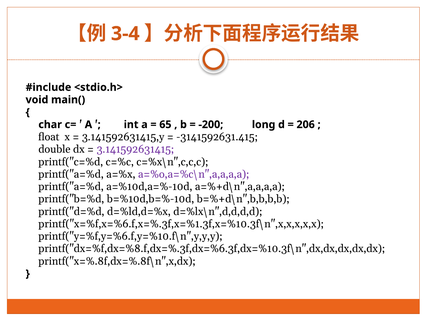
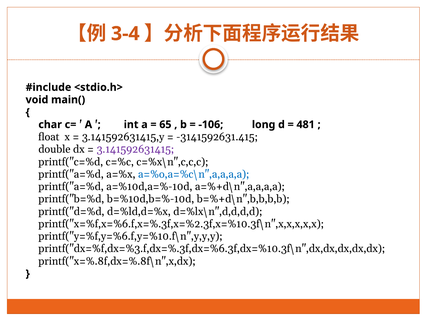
-200: -200 -> -106
206: 206 -> 481
a=%o,a=%c\n",a,a,a,a colour: purple -> blue
printf("x=%f,x=%6.f,x=%.3f,x=%1.3f,x=%10.3f\n",x,x,x,x,x: printf("x=%f,x=%6.f,x=%.3f,x=%1.3f,x=%10.3f\n",x,x,x,x,x -> printf("x=%f,x=%6.f,x=%.3f,x=%2.3f,x=%10.3f\n",x,x,x,x,x
printf("dx=%f,dx=%8.f,dx=%.3f,dx=%6.3f,dx=%10.3f\n",dx,dx,dx,dx,dx: printf("dx=%f,dx=%8.f,dx=%.3f,dx=%6.3f,dx=%10.3f\n",dx,dx,dx,dx,dx -> printf("dx=%f,dx=%3.f,dx=%.3f,dx=%6.3f,dx=%10.3f\n",dx,dx,dx,dx,dx
